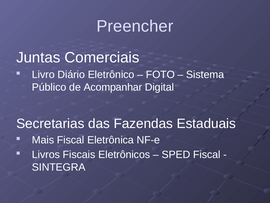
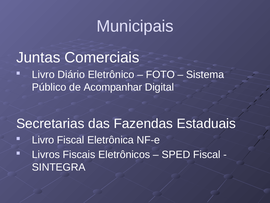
Preencher: Preencher -> Municipais
Mais at (43, 140): Mais -> Livro
